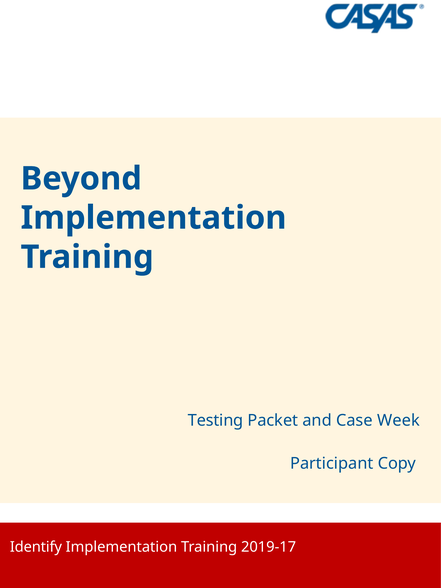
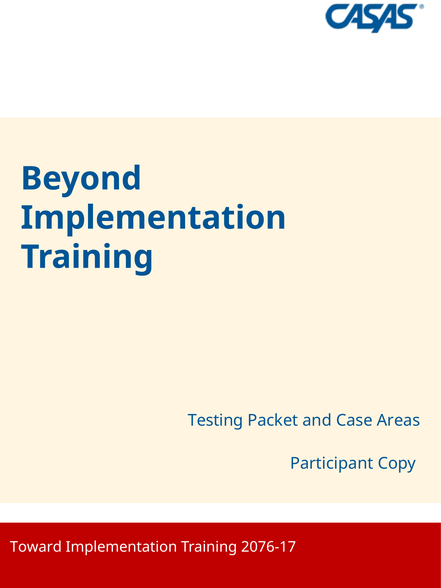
Week: Week -> Areas
Identify: Identify -> Toward
2019-17: 2019-17 -> 2076-17
